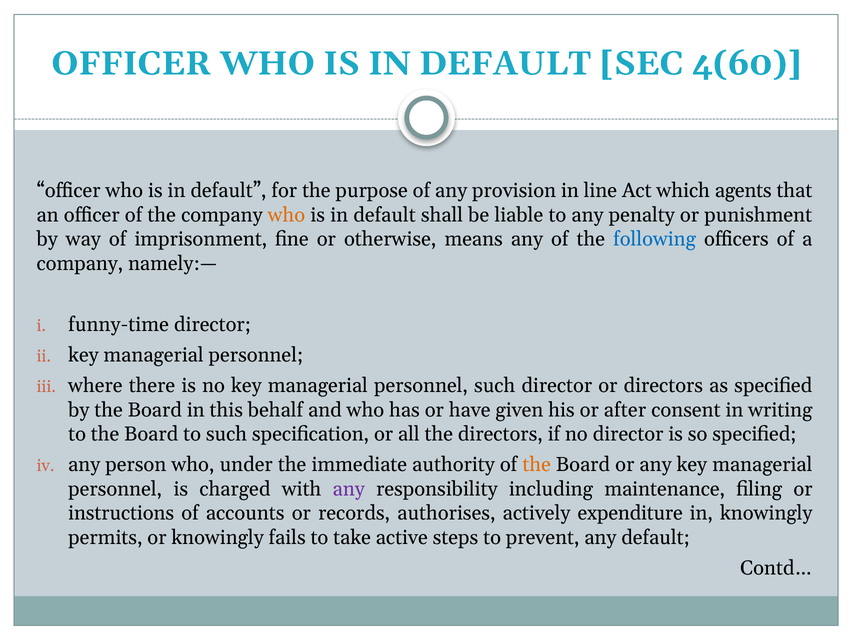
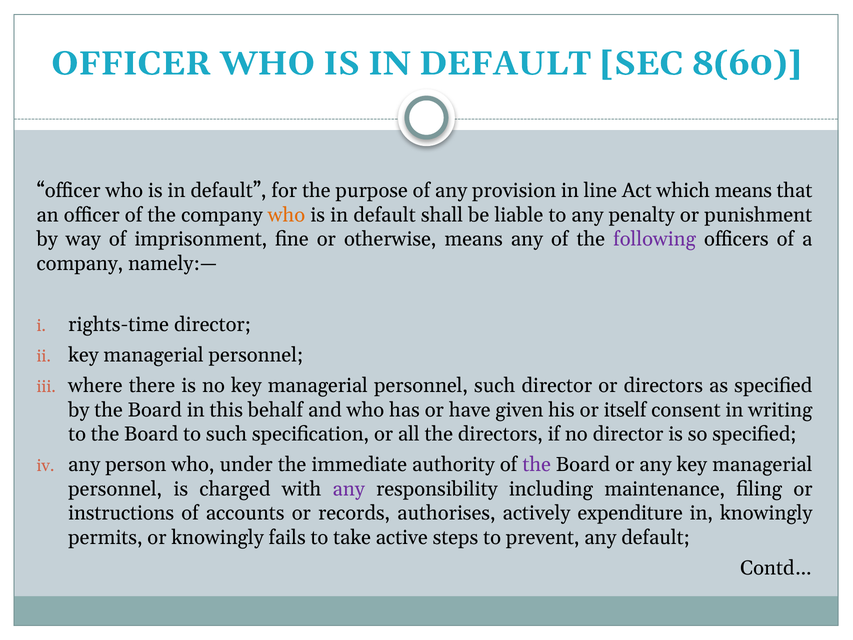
4(60: 4(60 -> 8(60
which agents: agents -> means
following colour: blue -> purple
funny-time: funny-time -> rights-time
after: after -> itself
the at (537, 465) colour: orange -> purple
